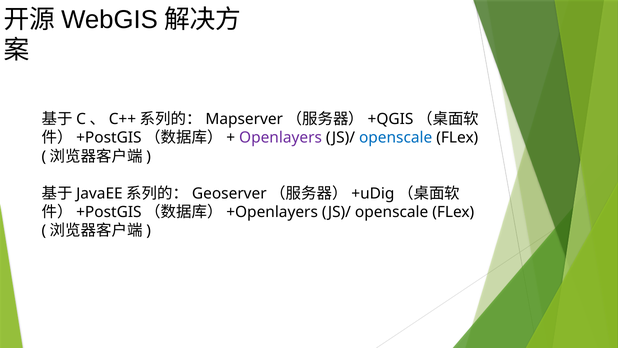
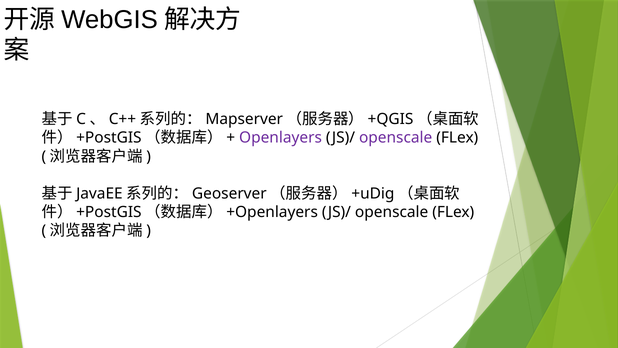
openscale at (396, 138) colour: blue -> purple
